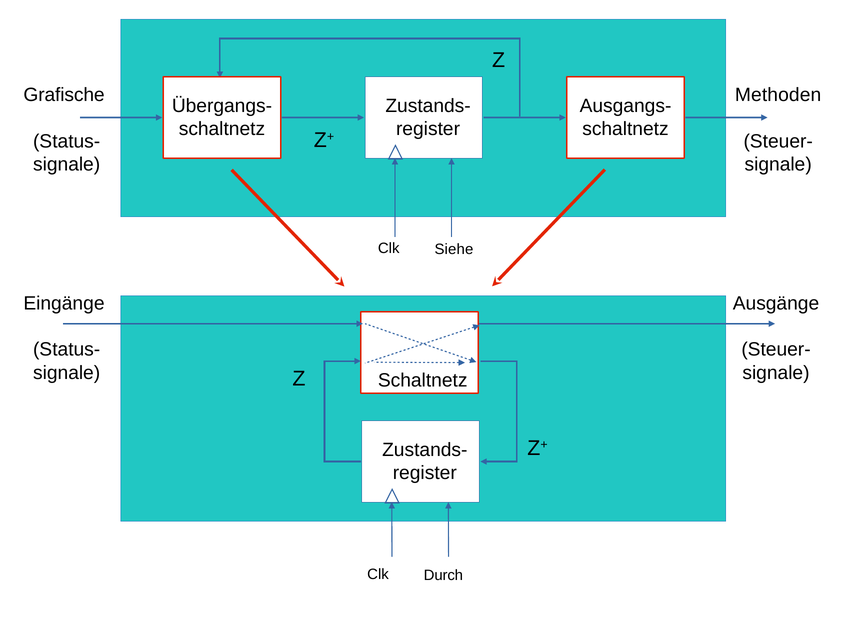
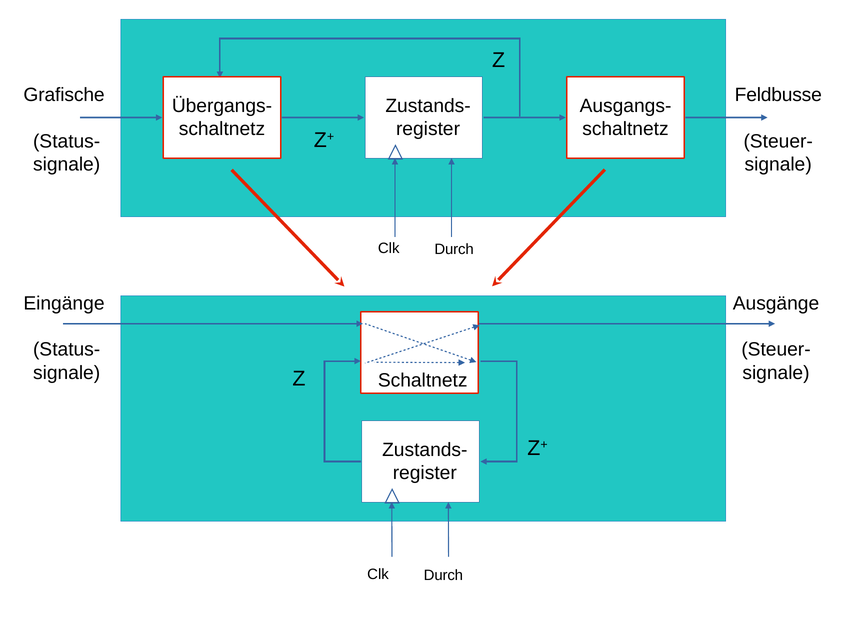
Methoden: Methoden -> Feldbusse
Siehe at (454, 249): Siehe -> Durch
